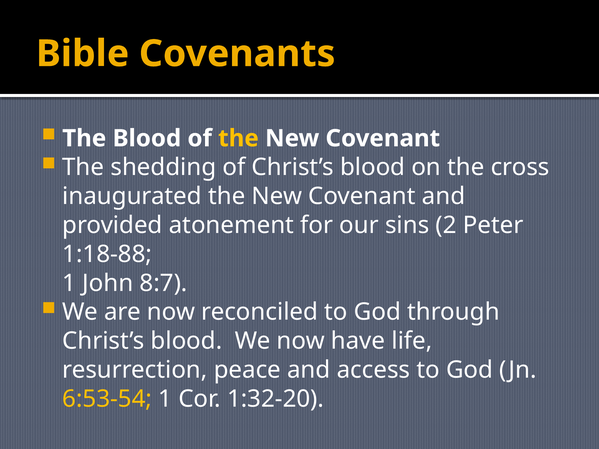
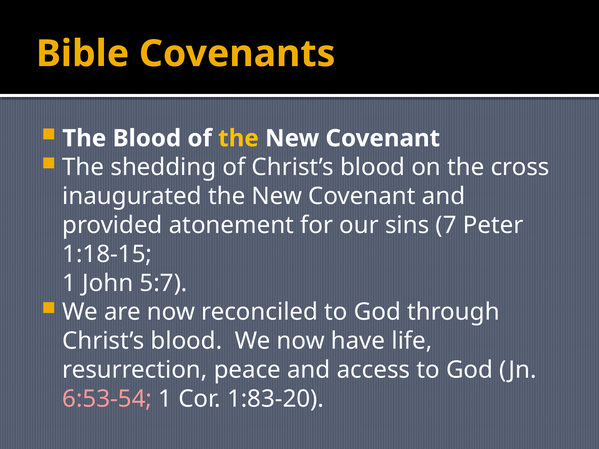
2: 2 -> 7
1:18-88: 1:18-88 -> 1:18-15
8:7: 8:7 -> 5:7
6:53-54 colour: yellow -> pink
1:32-20: 1:32-20 -> 1:83-20
